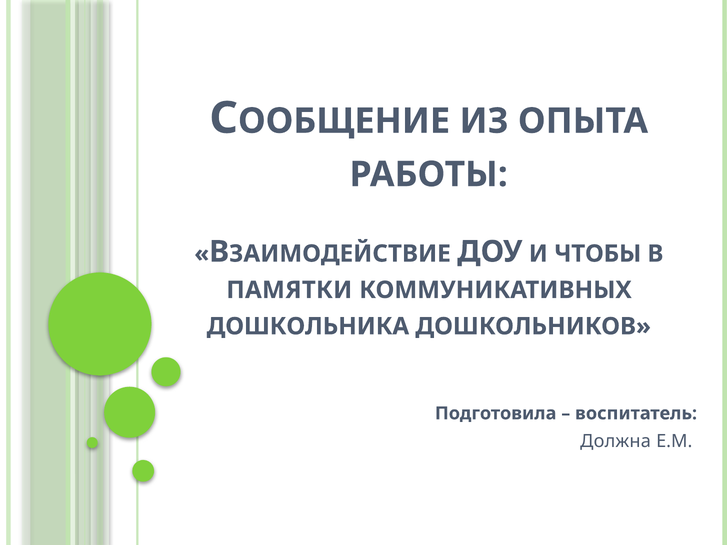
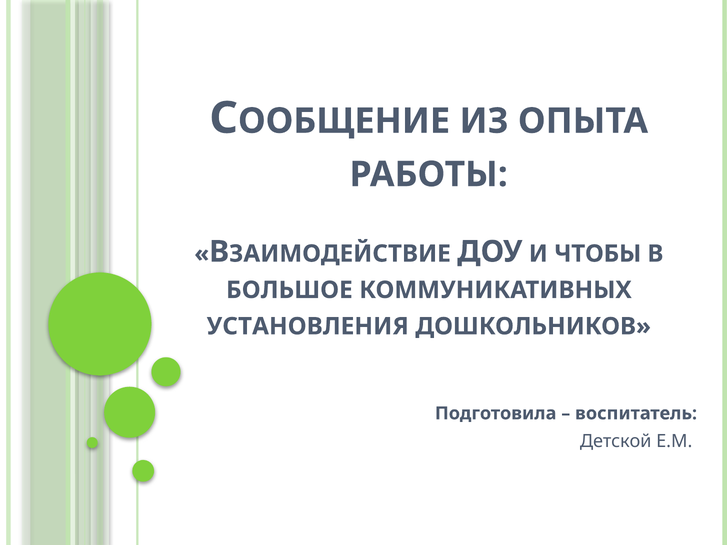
ПАМЯТКИ: ПАМЯТКИ -> БОЛЬШОЕ
ДОШКОЛЬНИКА: ДОШКОЛЬНИКА -> УСТАНОВЛЕНИЯ
Должна: Должна -> Детской
